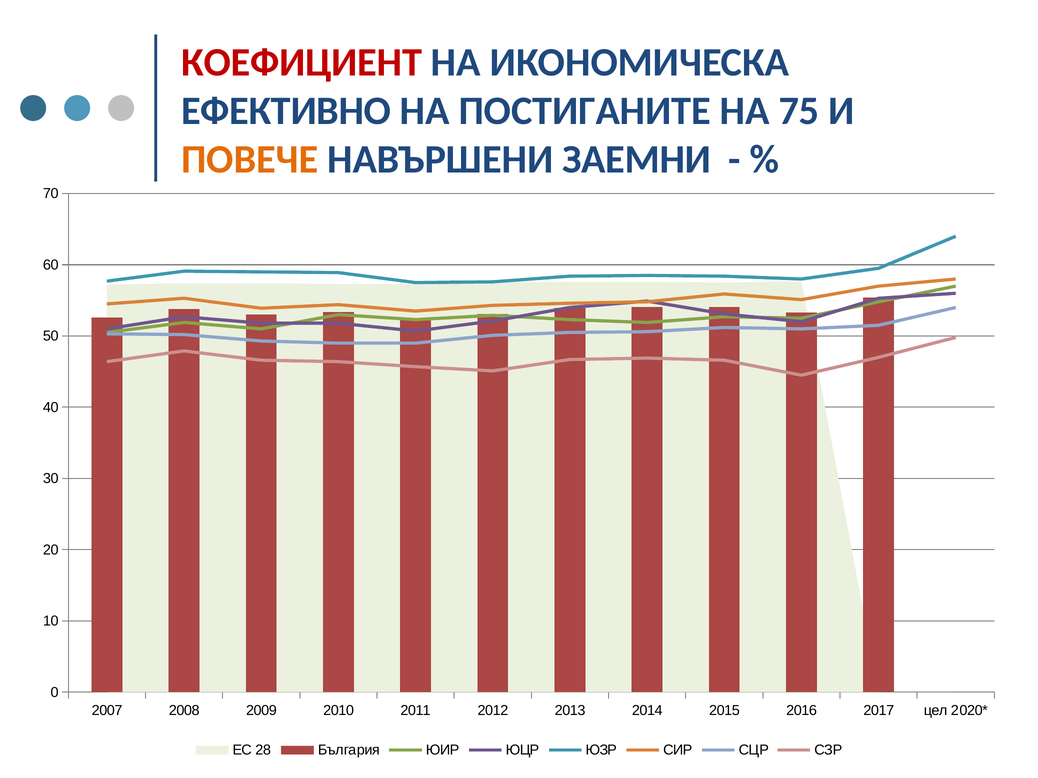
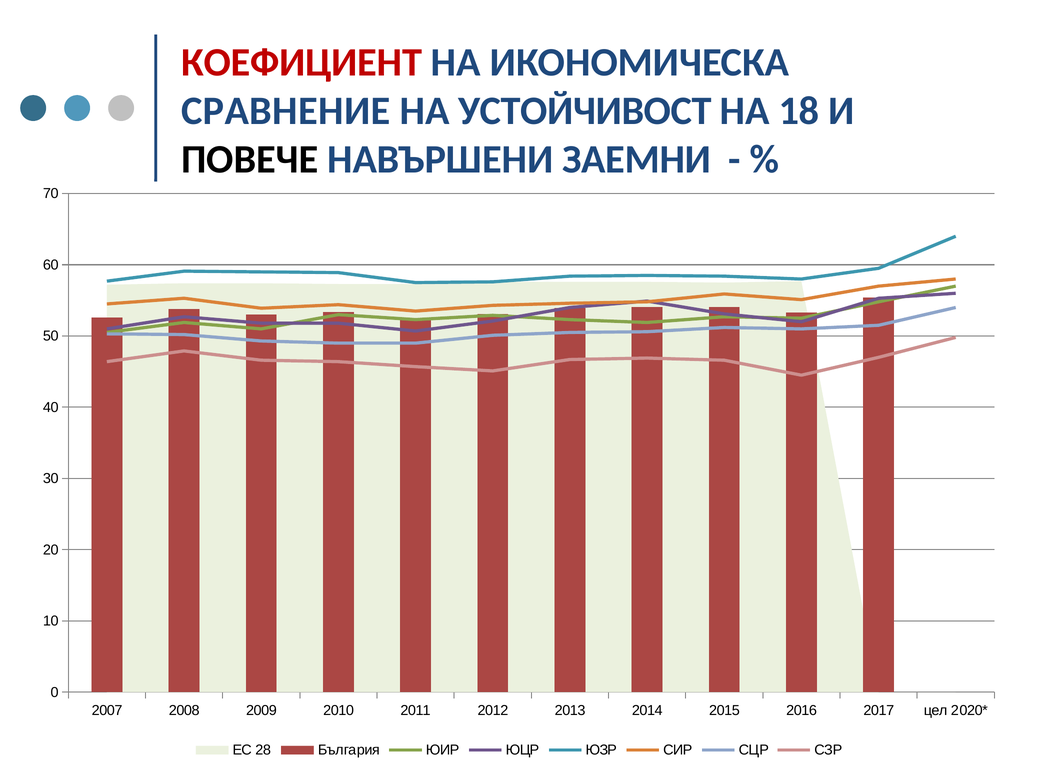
ЕФЕКТИВНО: ЕФЕКТИВНО -> СРАВНЕНИЕ
ПОСТИГАНИТЕ: ПОСТИГАНИТЕ -> УСТОЙЧИВОСТ
75: 75 -> 18
ПОВЕЧЕ colour: orange -> black
